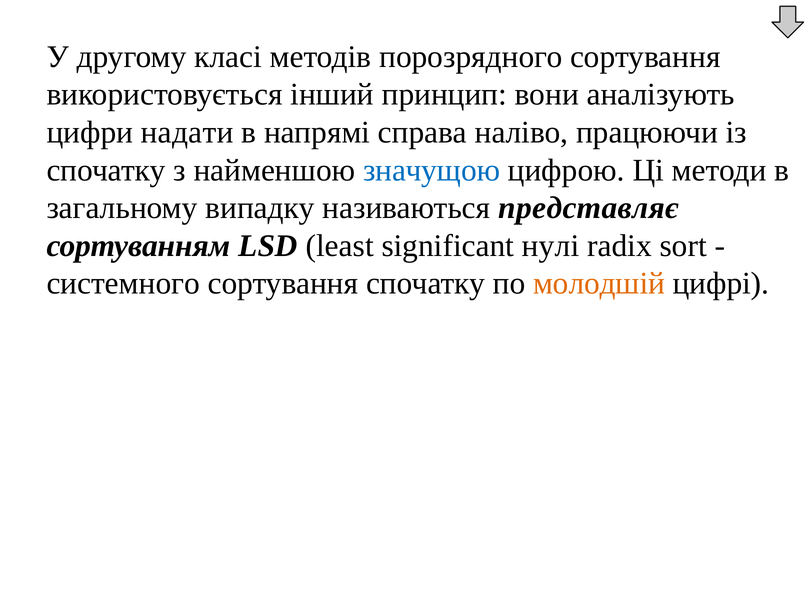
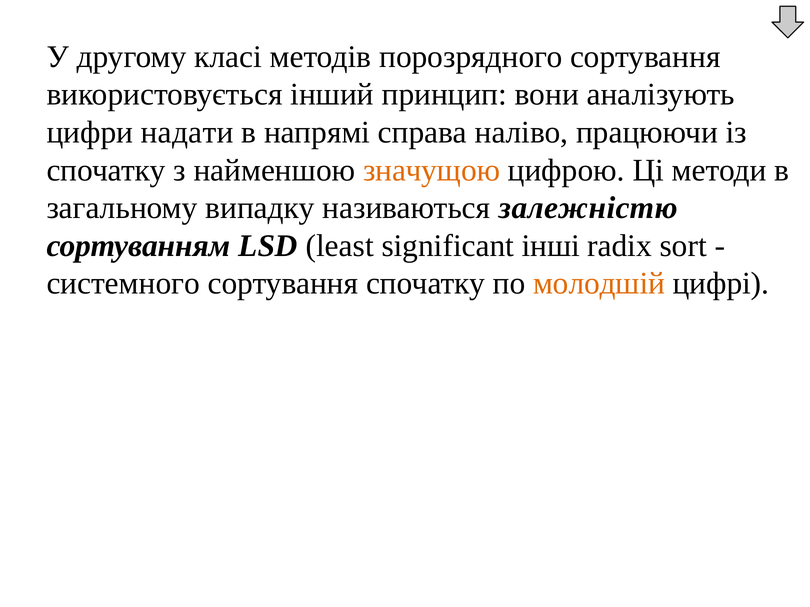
значущою colour: blue -> orange
представляє: представляє -> залежністю
нулі: нулі -> інші
